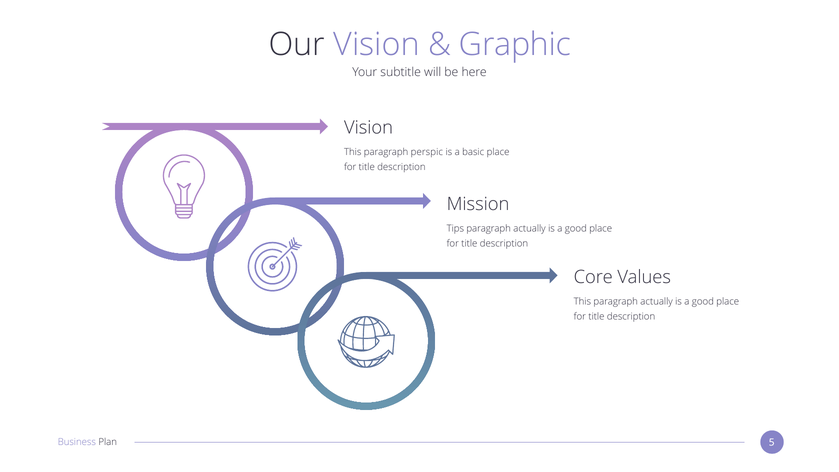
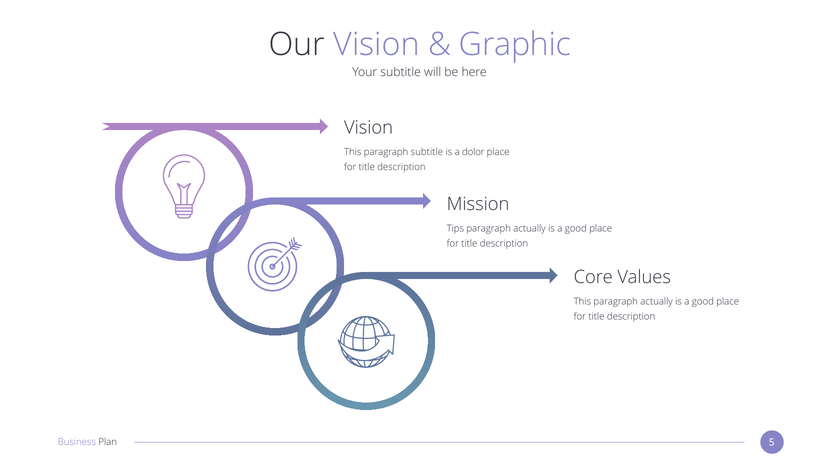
paragraph perspic: perspic -> subtitle
basic: basic -> dolor
